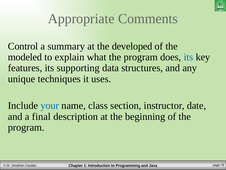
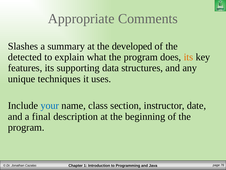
Control: Control -> Slashes
modeled: modeled -> detected
its at (188, 57) colour: blue -> orange
